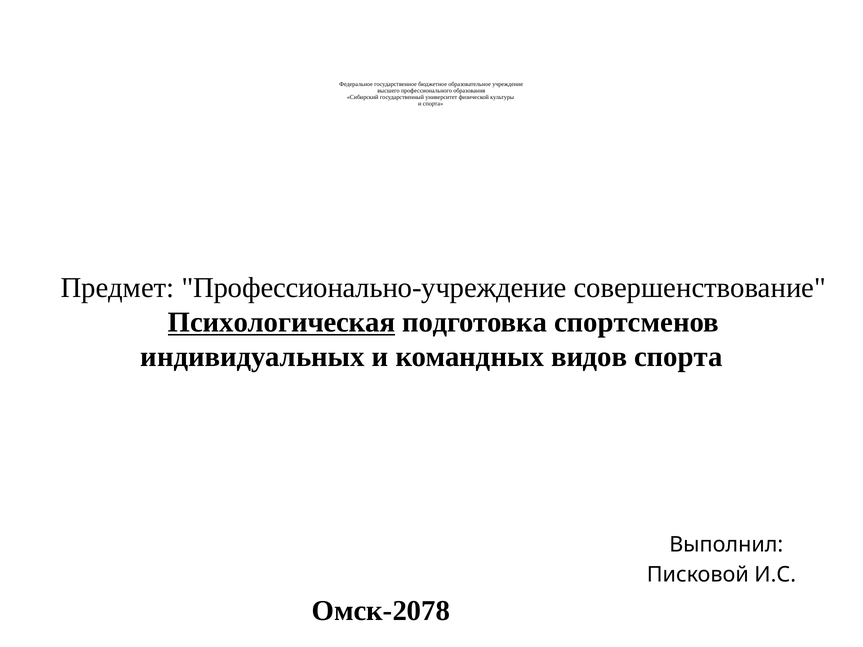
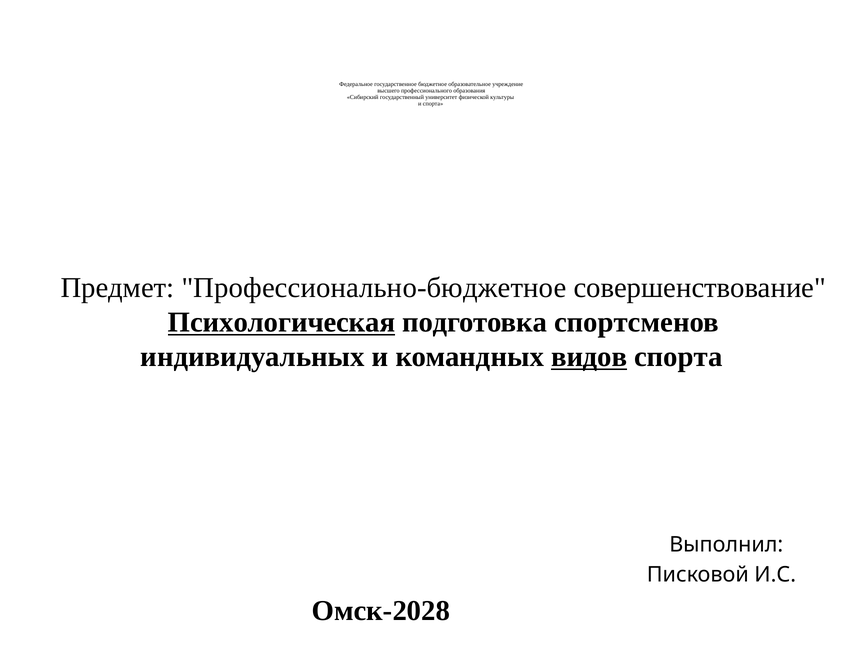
Профессионально-учреждение: Профессионально-учреждение -> Профессионально-бюджетное
видов underline: none -> present
Омск-2078: Омск-2078 -> Омск-2028
